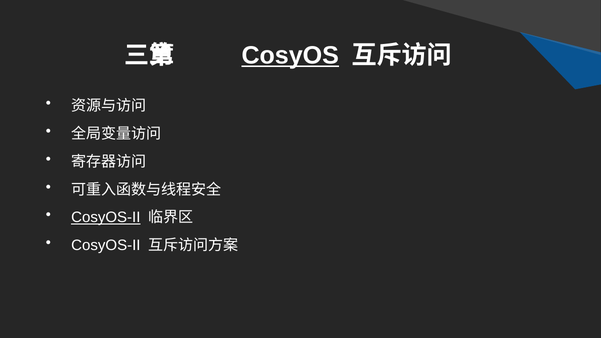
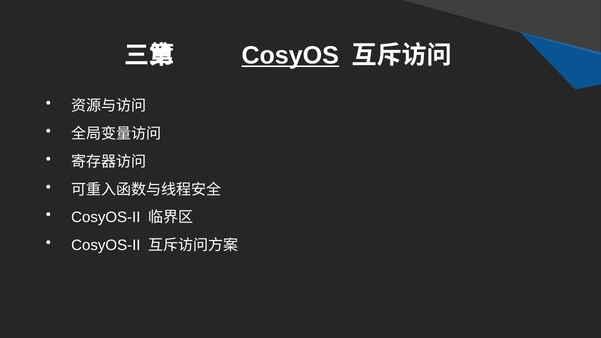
CosyOS-II at (106, 218) underline: present -> none
